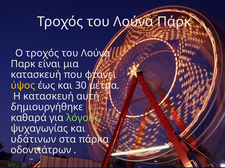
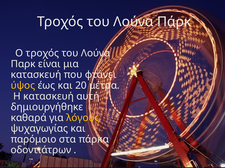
30: 30 -> 20
λόγους colour: light green -> yellow
υδάτινων: υδάτινων -> παρόμοιο
